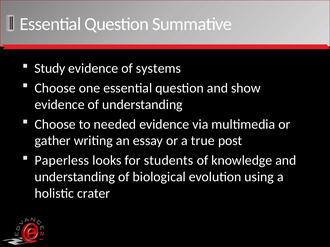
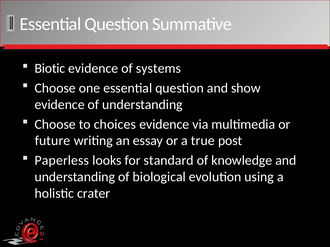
Study: Study -> Biotic
needed: needed -> choices
gather: gather -> future
students: students -> standard
